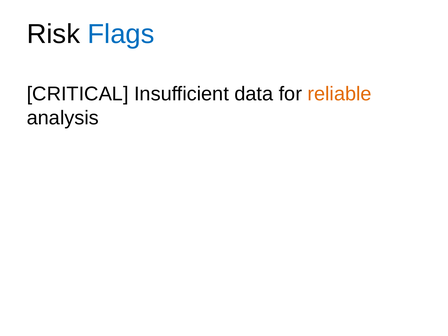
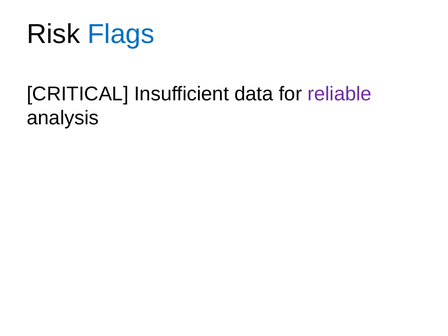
reliable colour: orange -> purple
